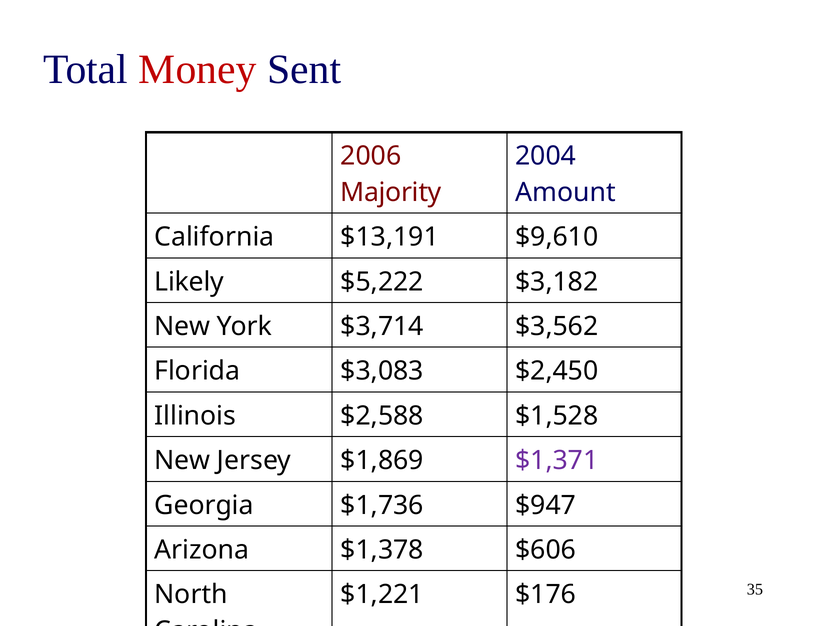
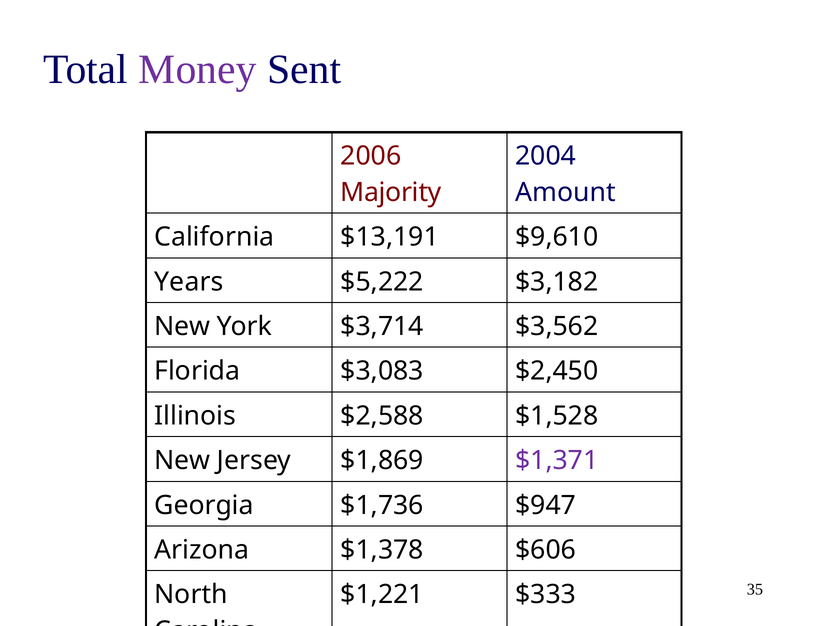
Money colour: red -> purple
Likely: Likely -> Years
$176: $176 -> $333
